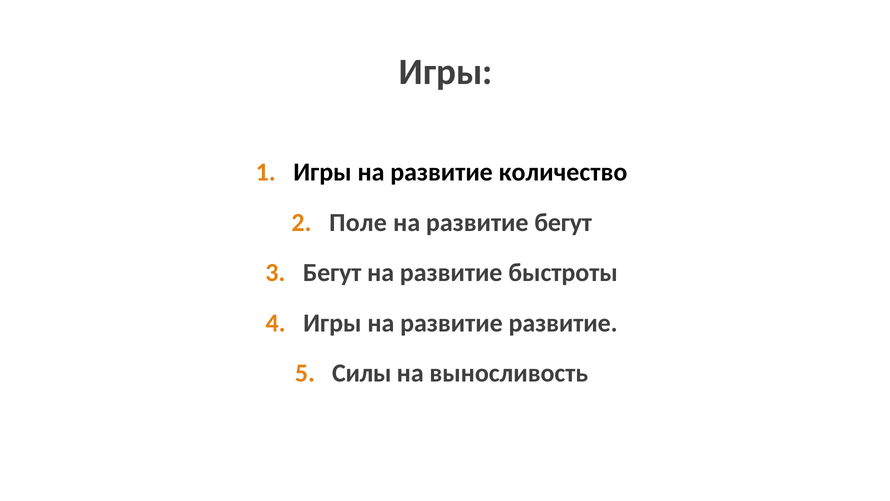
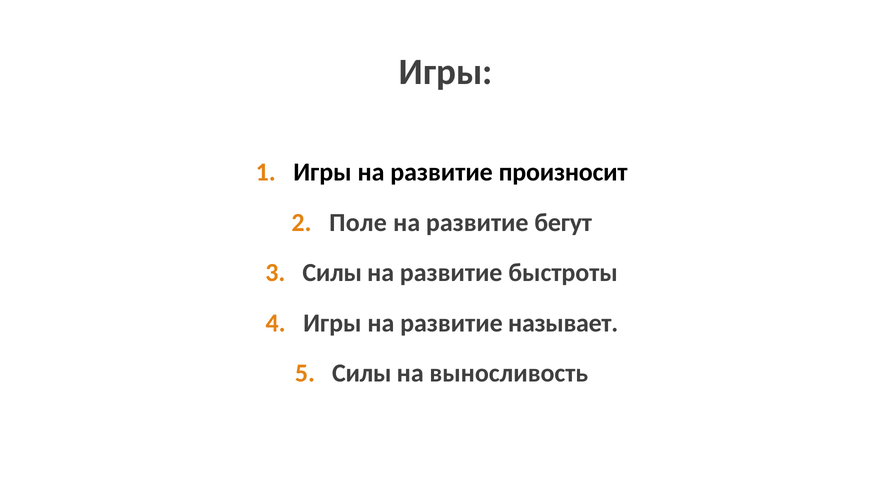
количество: количество -> произносит
Бегут at (332, 273): Бегут -> Силы
развитие развитие: развитие -> называет
